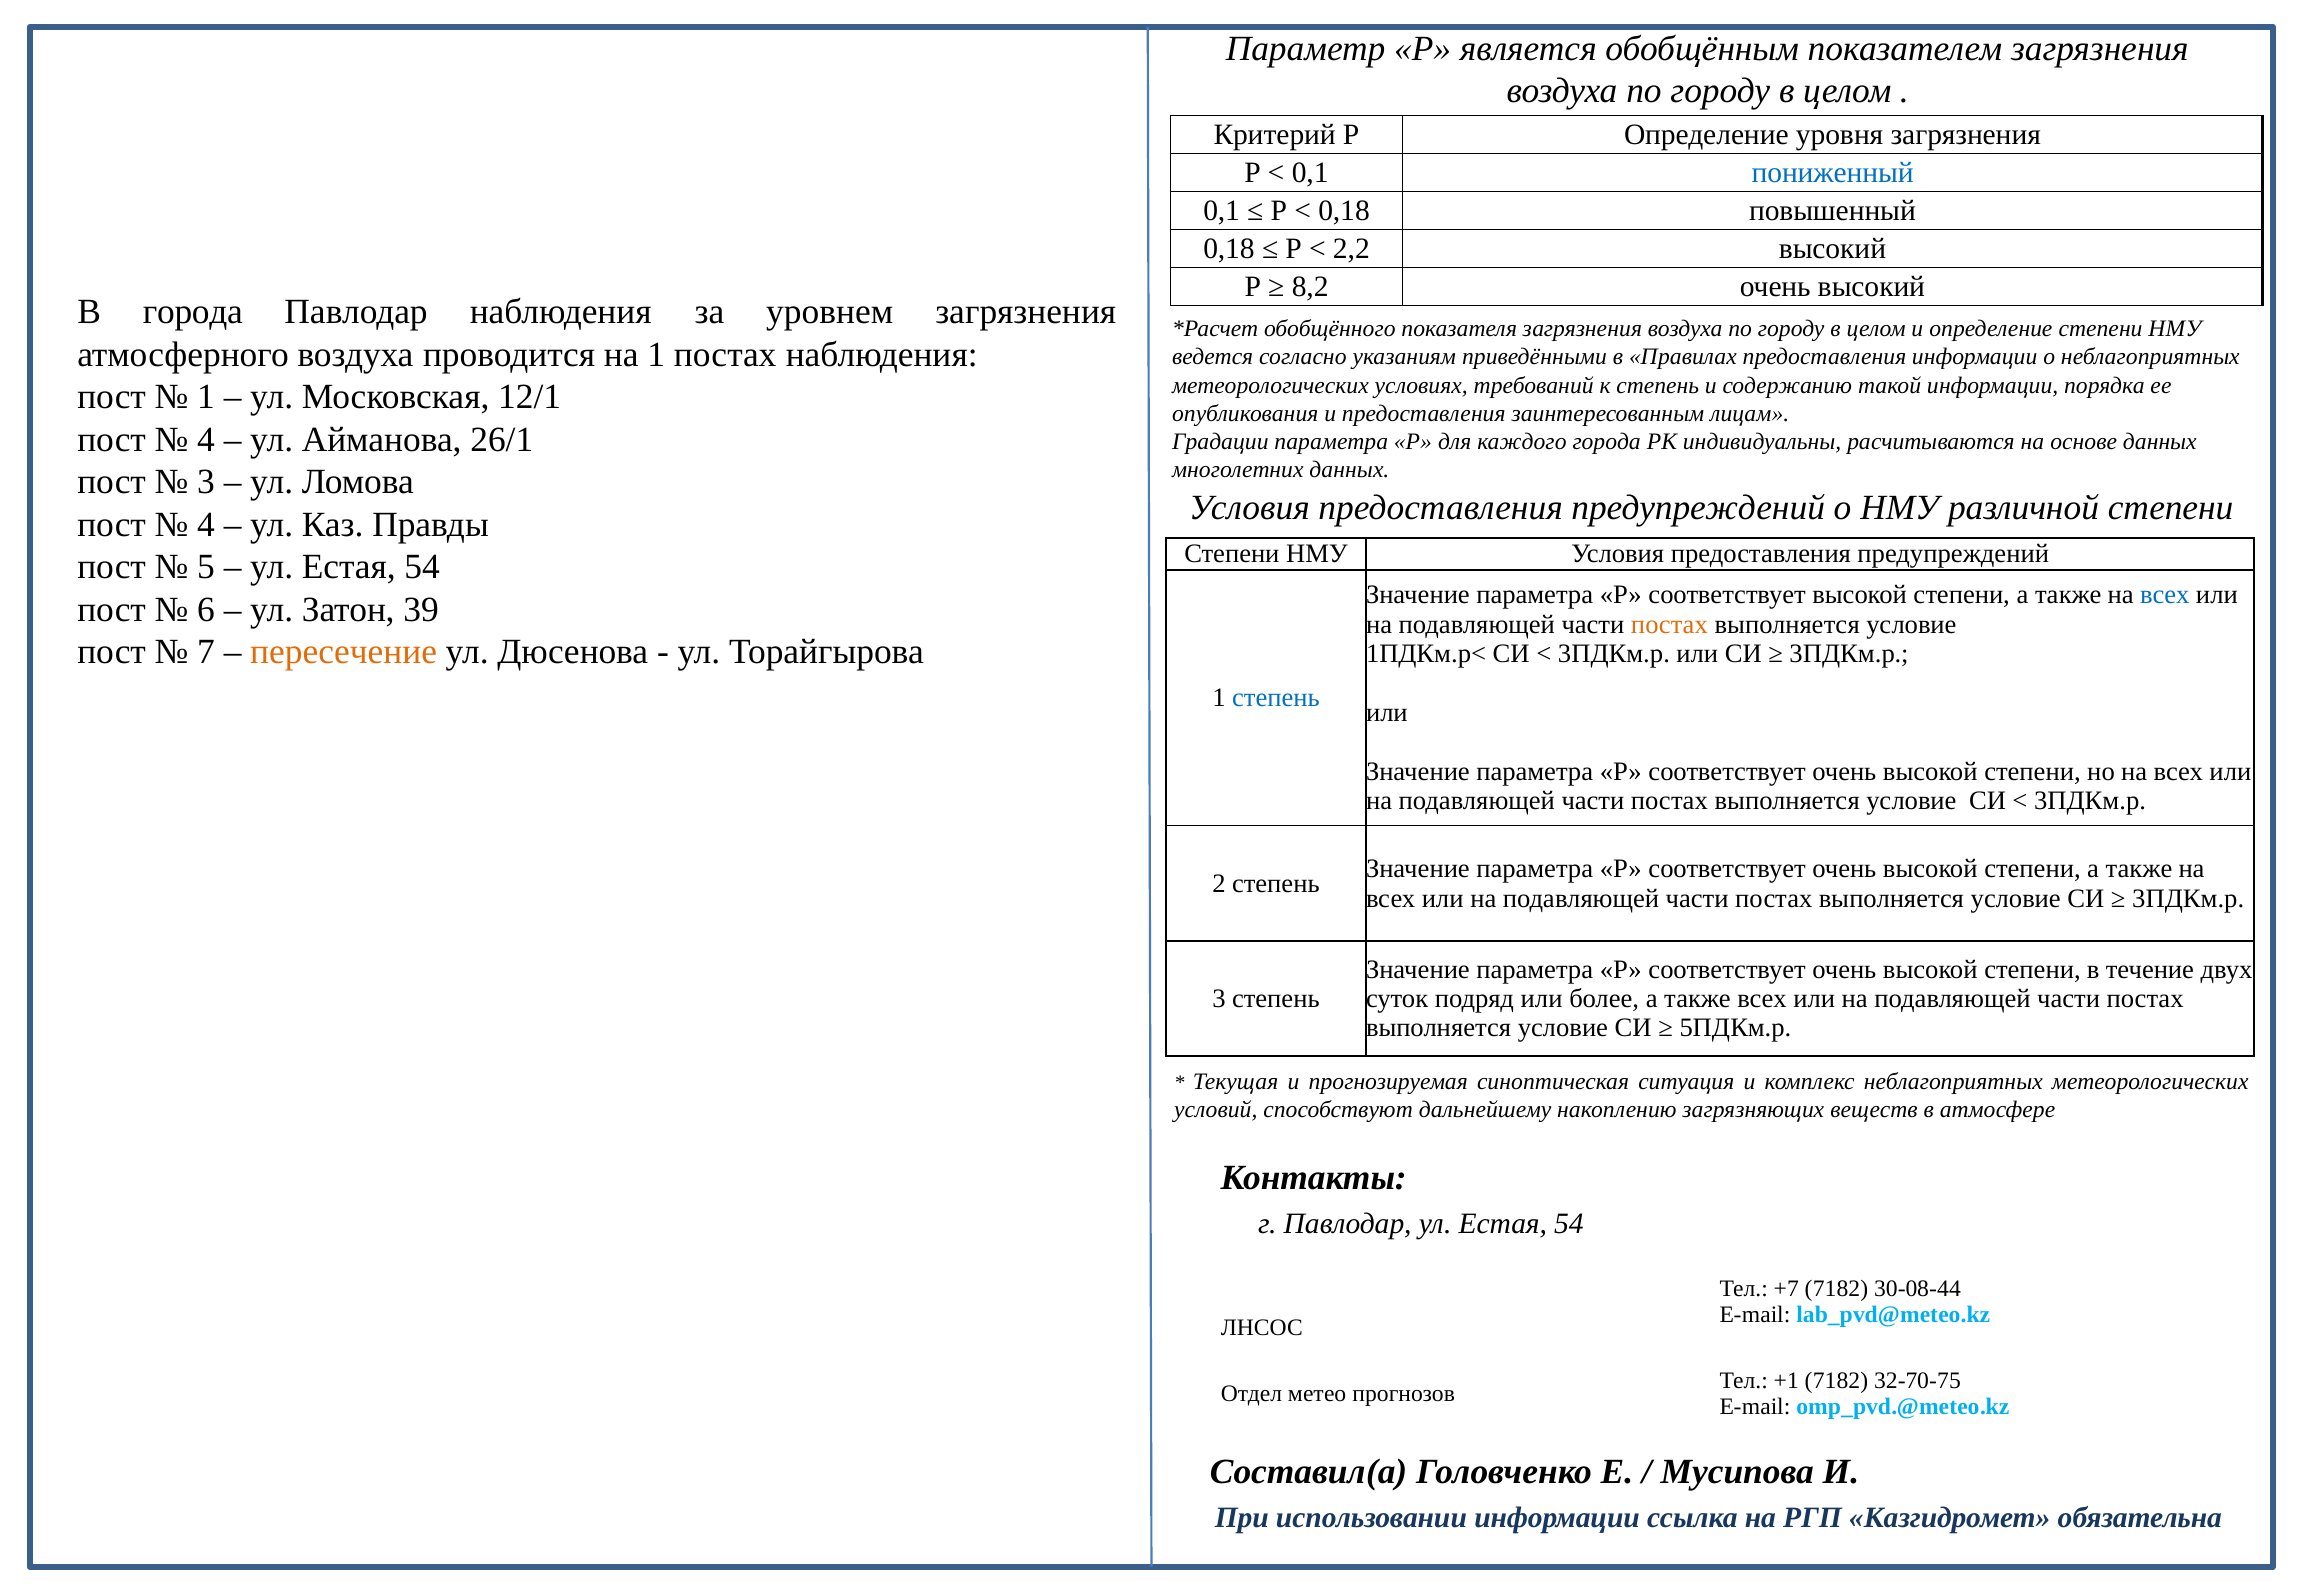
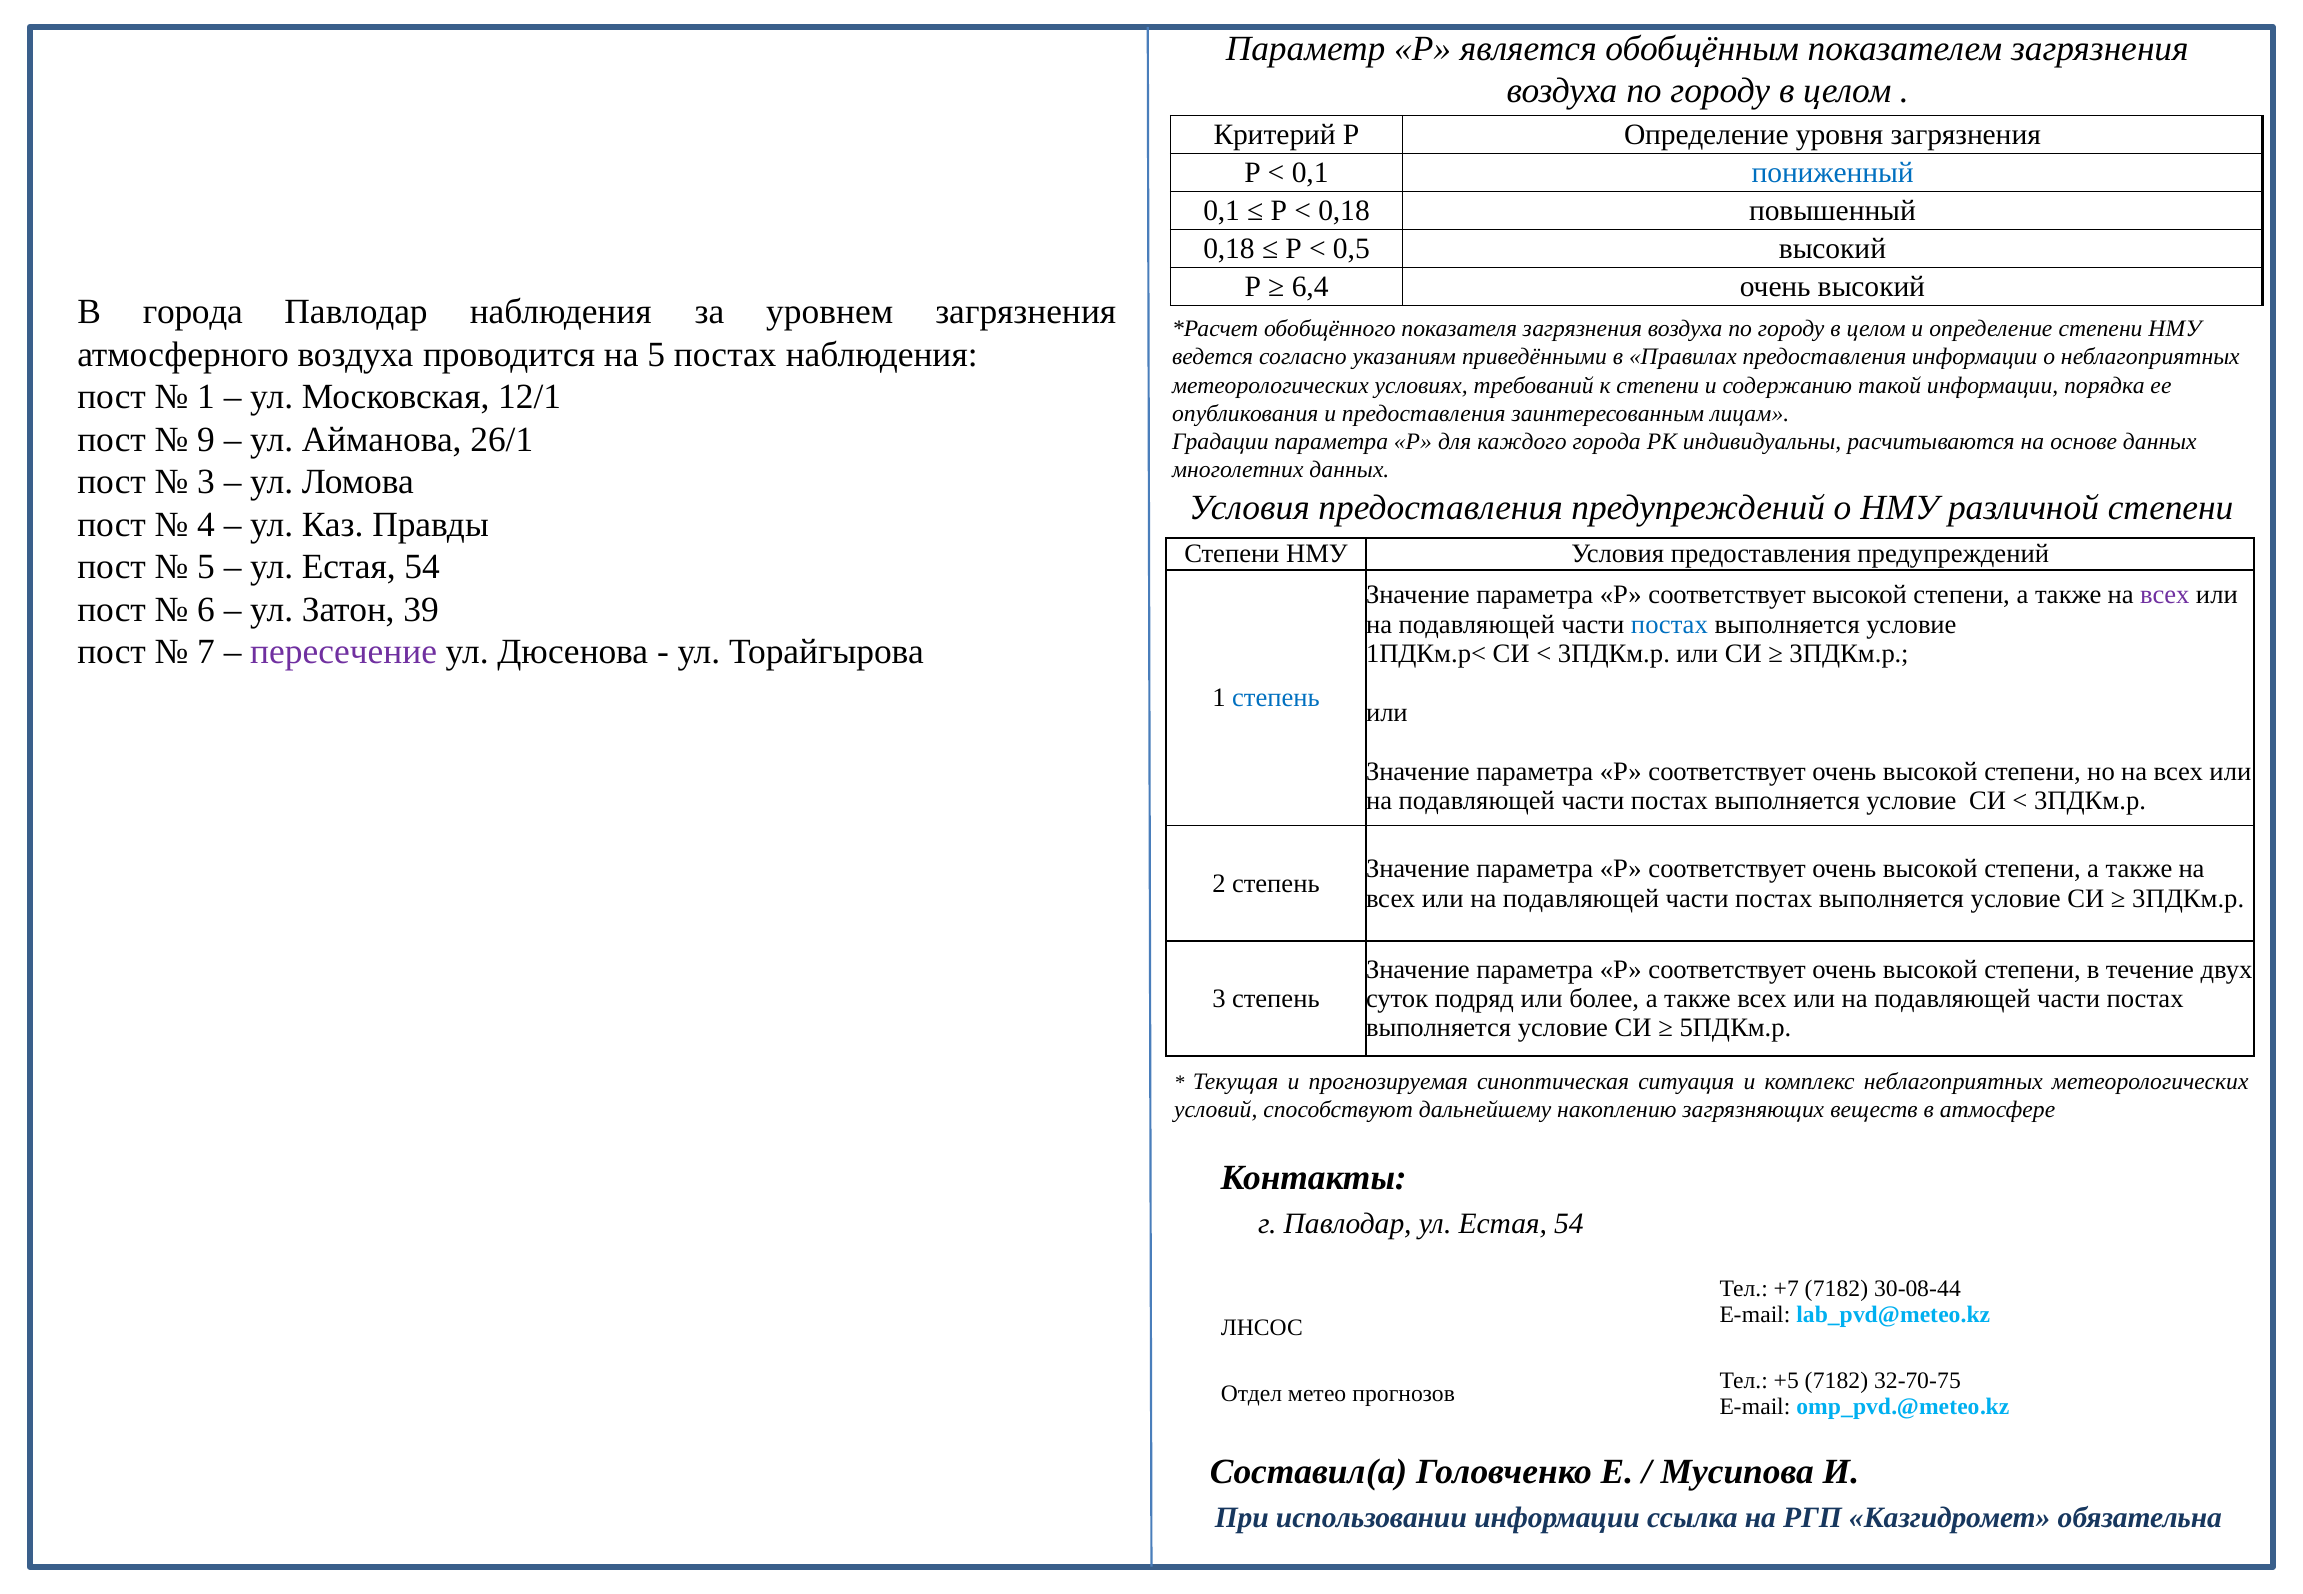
2,2: 2,2 -> 0,5
8,2: 8,2 -> 6,4
на 1: 1 -> 5
к степень: степень -> степени
4 at (206, 440): 4 -> 9
всех at (2165, 595) colour: blue -> purple
постах at (1669, 625) colour: orange -> blue
пересечение colour: orange -> purple
+1: +1 -> +5
